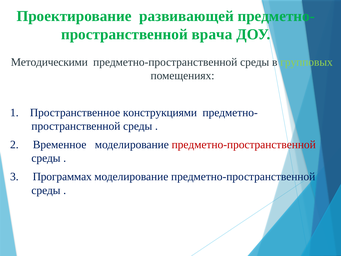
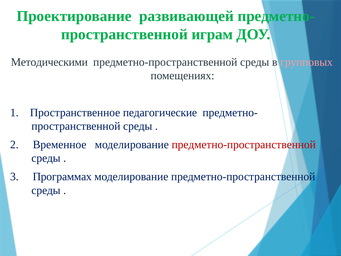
врача: врача -> играм
групповых colour: light green -> pink
конструкциями: конструкциями -> педагогические
